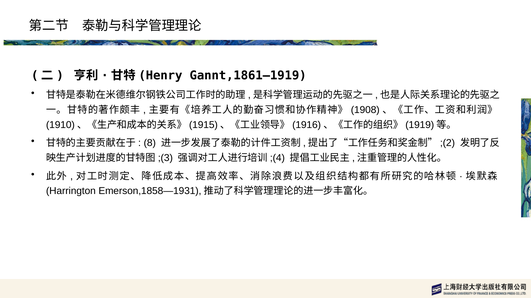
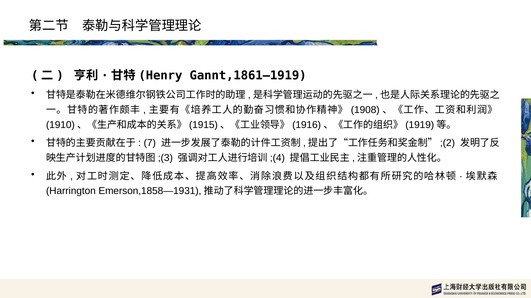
8: 8 -> 7
